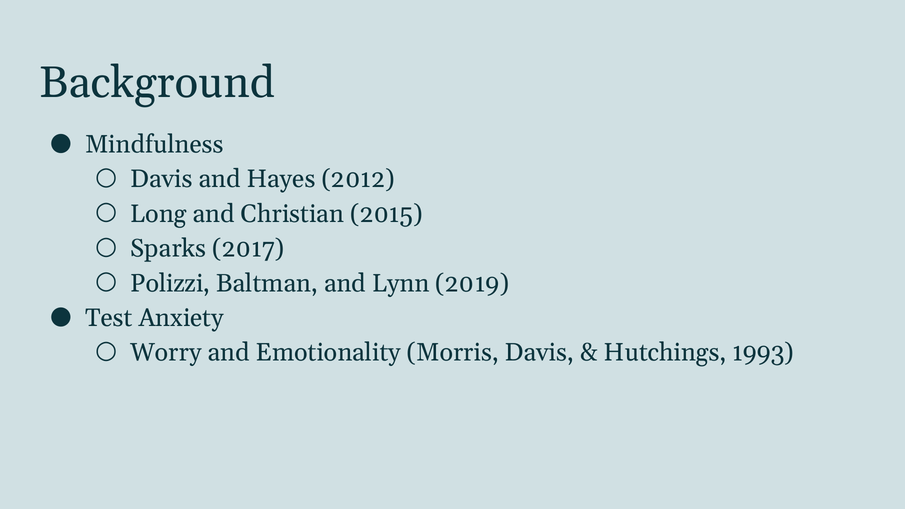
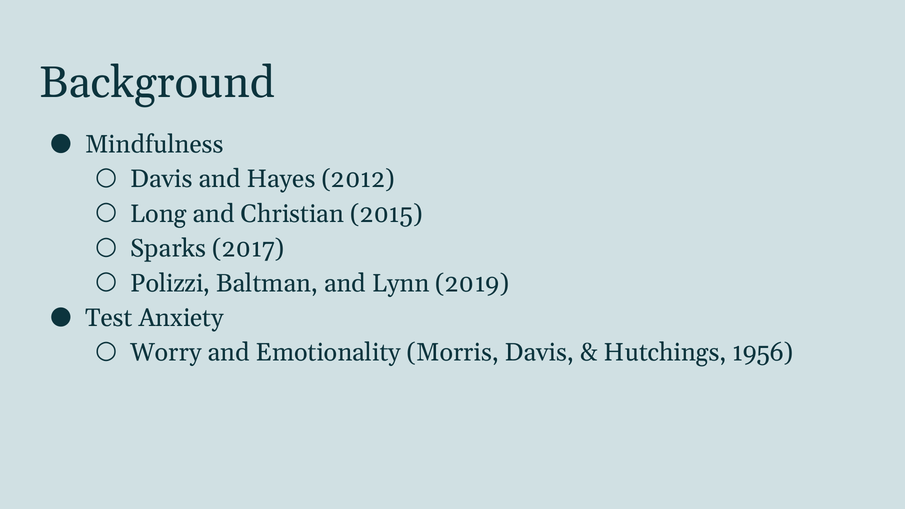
1993: 1993 -> 1956
